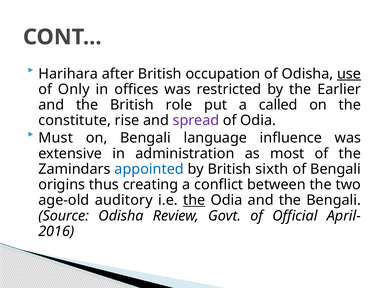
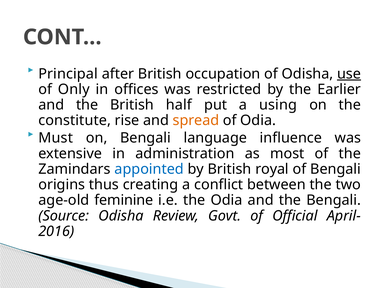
Harihara: Harihara -> Principal
role: role -> half
called: called -> using
spread colour: purple -> orange
sixth: sixth -> royal
auditory: auditory -> feminine
the at (194, 200) underline: present -> none
